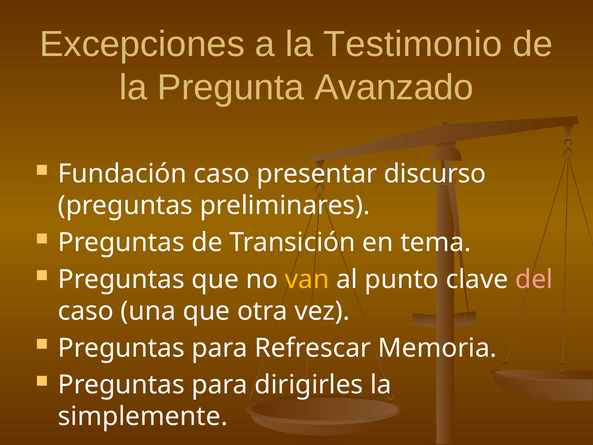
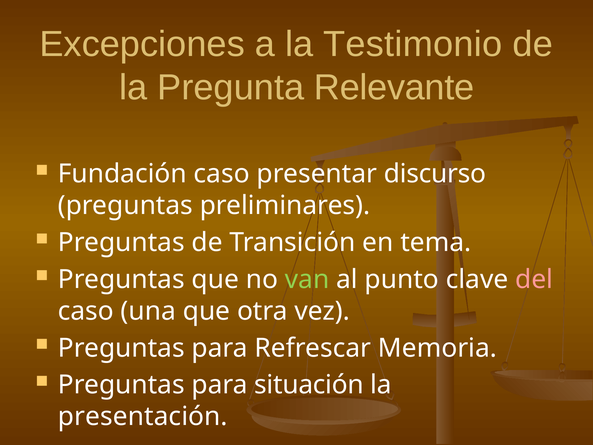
Avanzado: Avanzado -> Relevante
van colour: yellow -> light green
dirigirles: dirigirles -> situación
simplemente: simplemente -> presentación
